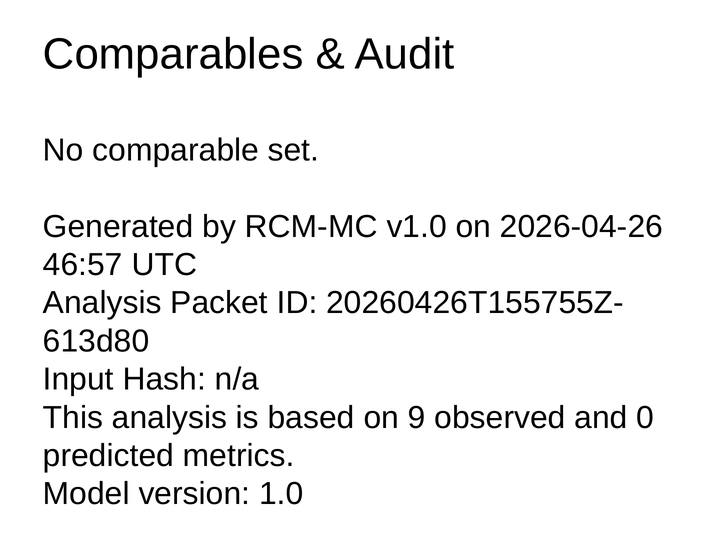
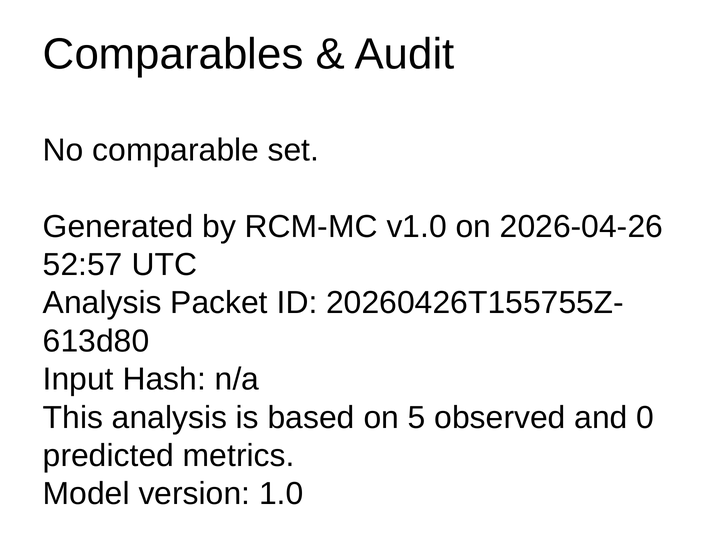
46:57: 46:57 -> 52:57
9: 9 -> 5
